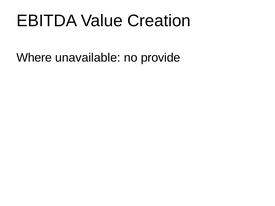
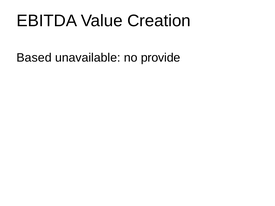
Where: Where -> Based
